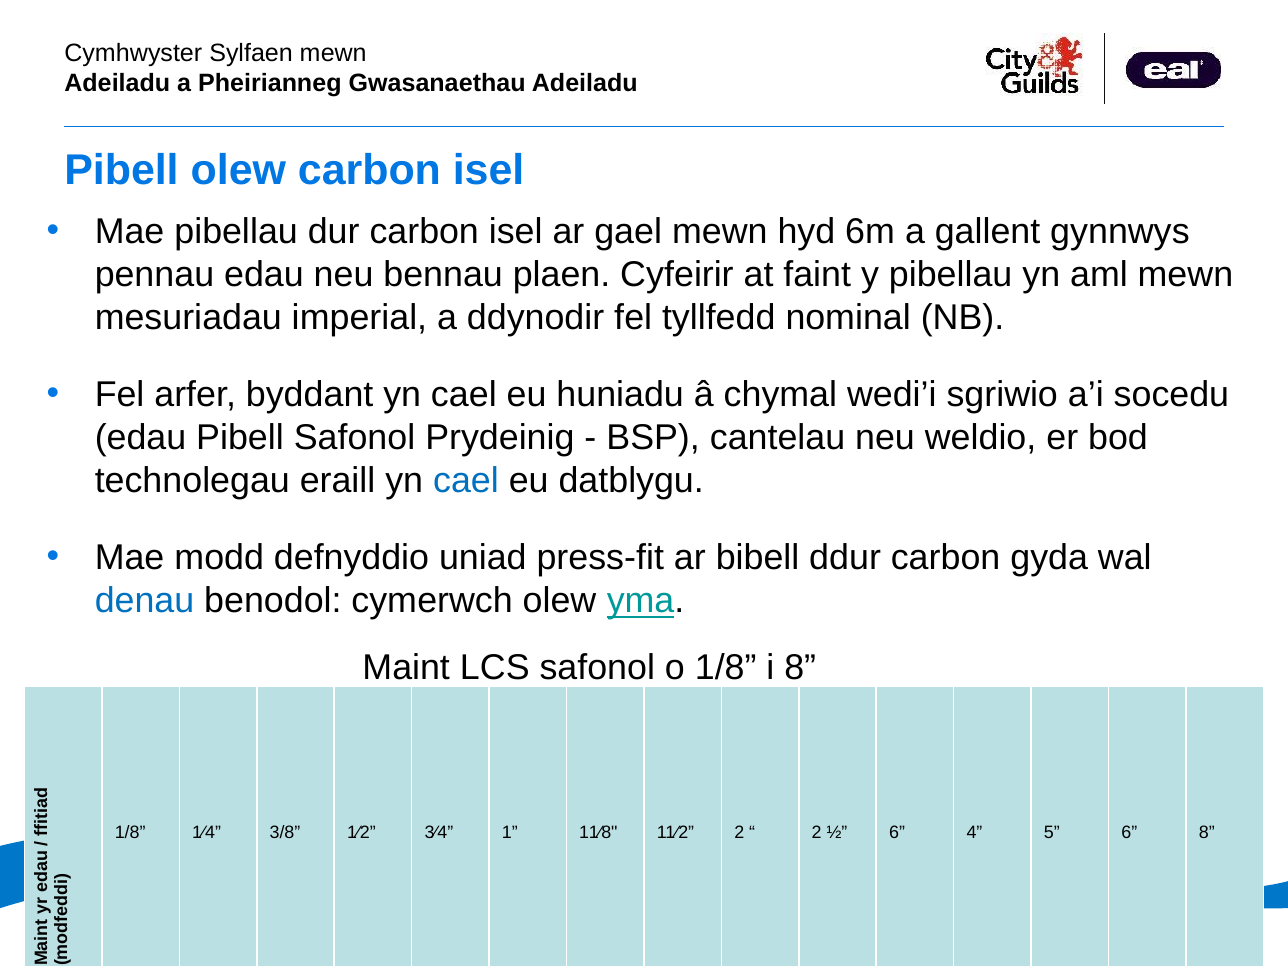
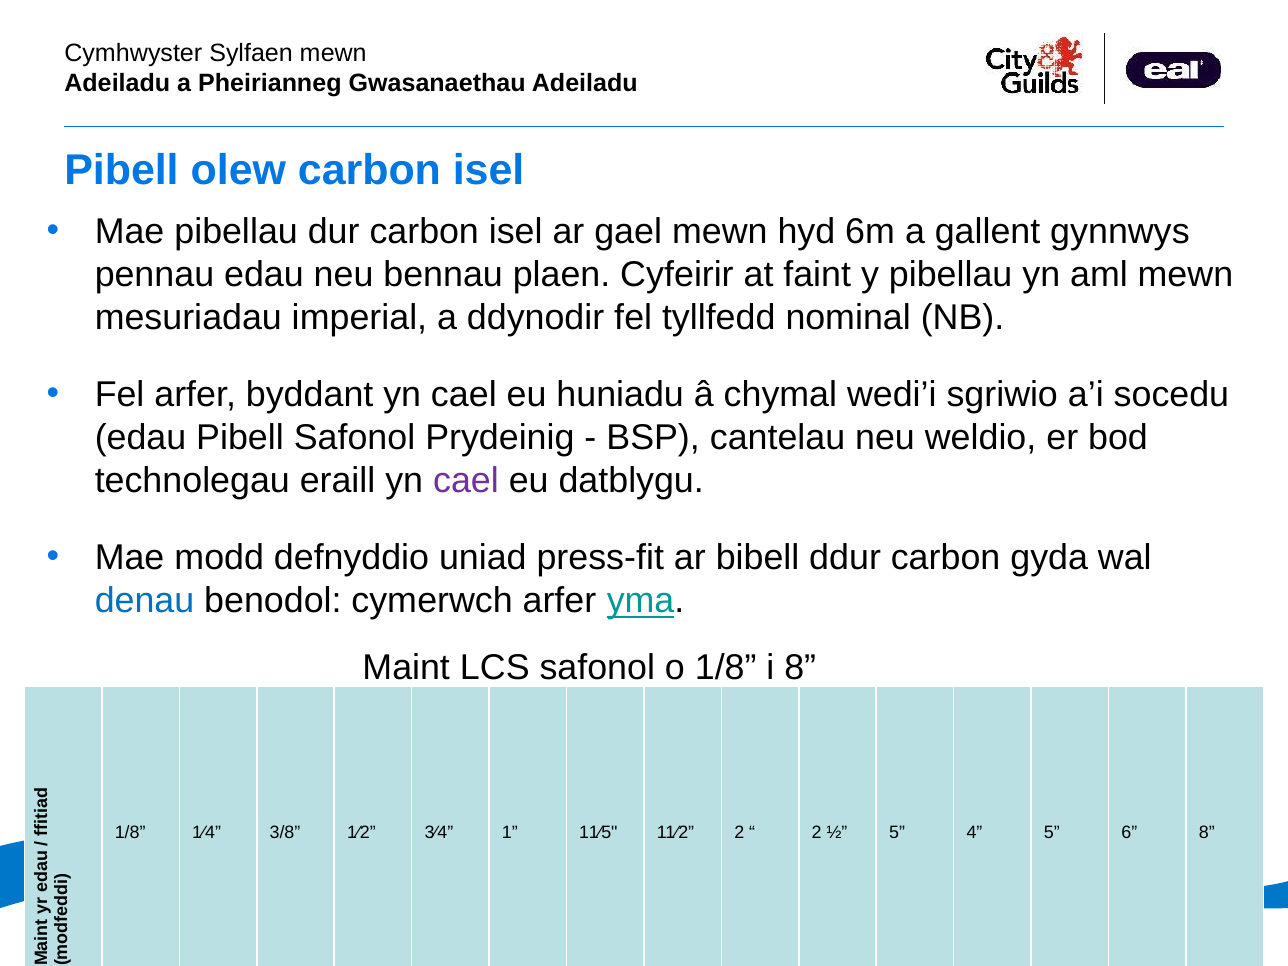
cael at (466, 481) colour: blue -> purple
cymerwch olew: olew -> arfer
11⁄8: 11⁄8 -> 11⁄5
½ 6: 6 -> 5
